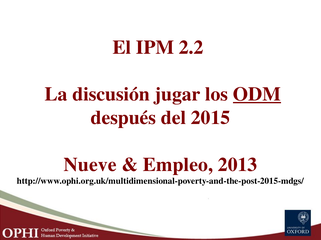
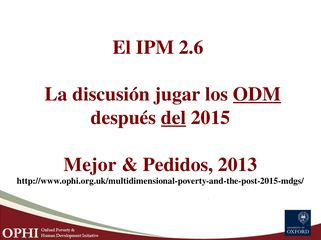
2.2: 2.2 -> 2.6
del underline: none -> present
Nueve: Nueve -> Mejor
Empleo: Empleo -> Pedidos
